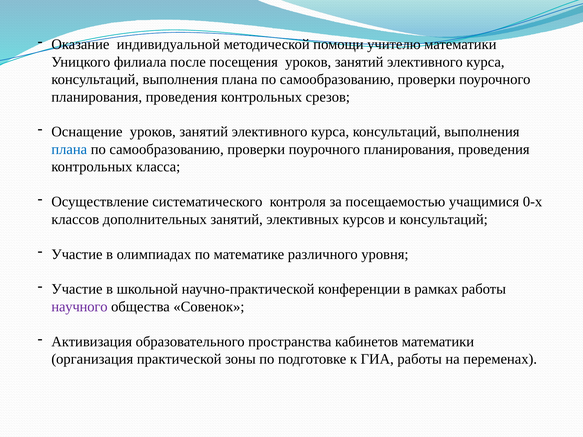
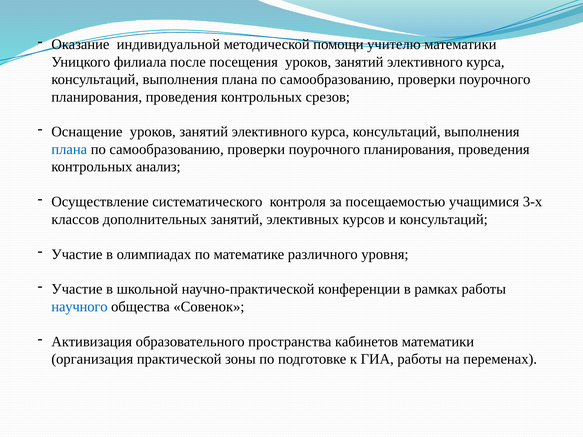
класса: класса -> анализ
0-х: 0-х -> 3-х
научного colour: purple -> blue
